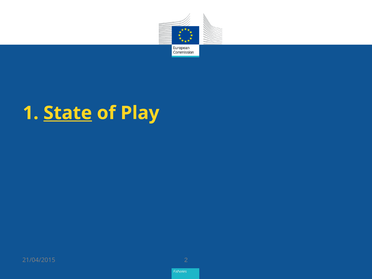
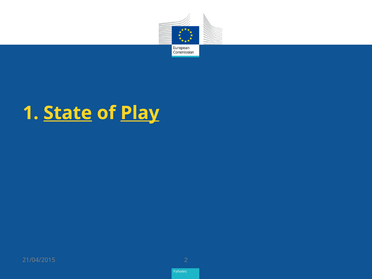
Play underline: none -> present
